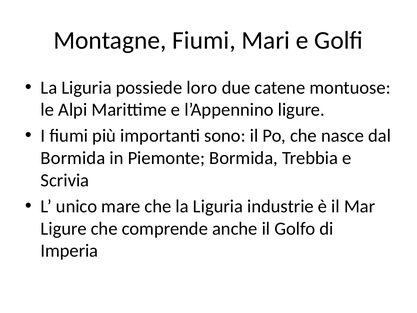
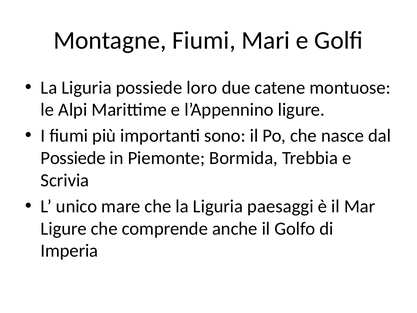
Bormida at (73, 158): Bormida -> Possiede
industrie: industrie -> paesaggi
